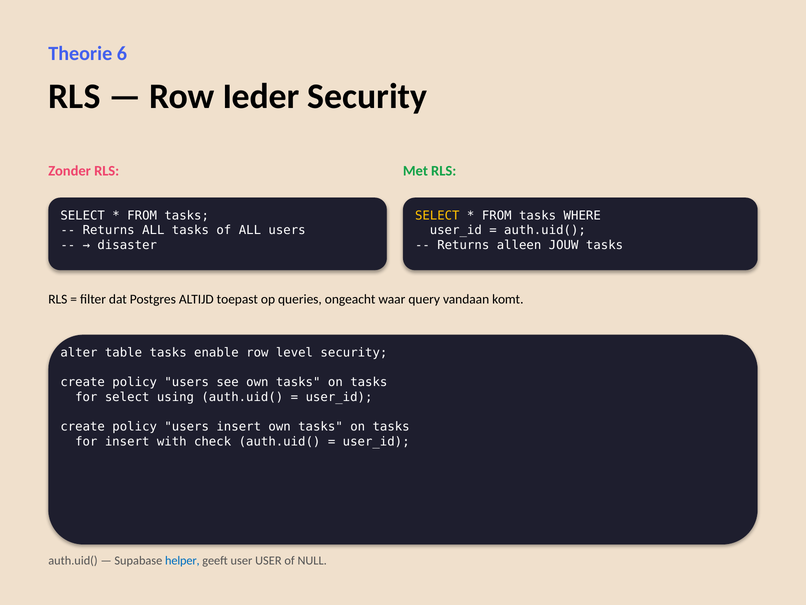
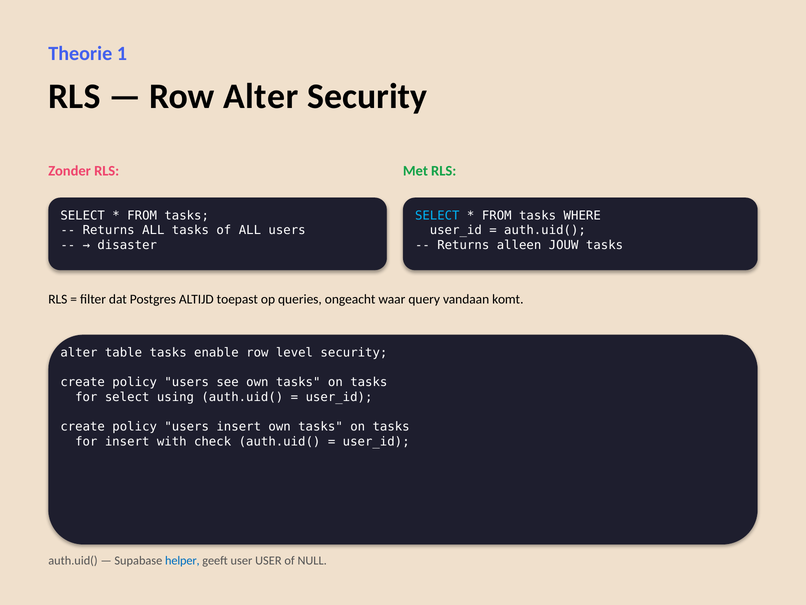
6: 6 -> 1
Row Ieder: Ieder -> Alter
SELECT at (437, 215) colour: yellow -> light blue
